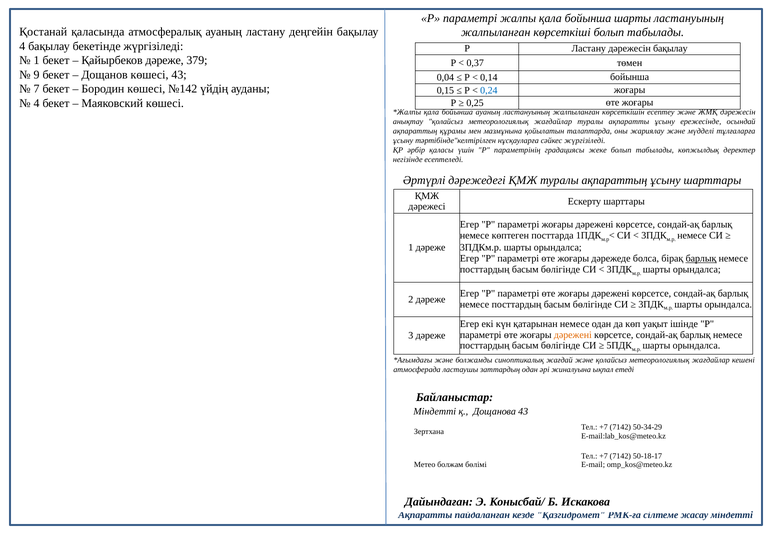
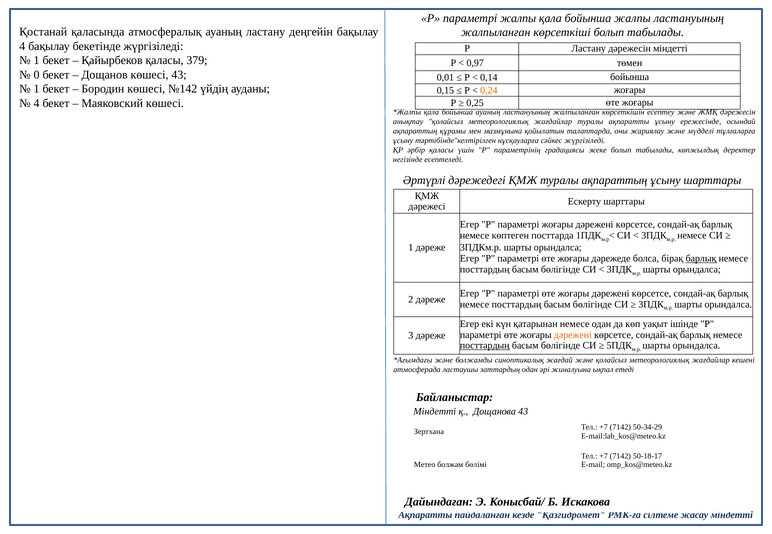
бойынша шарты: шарты -> жалпы
дәрежесін бақылау: бақылау -> міндетті
Қайырбеков дәреже: дәреже -> қаласы
0,37: 0,37 -> 0,97
9: 9 -> 0
0,04: 0,04 -> 0,01
7 at (37, 89): 7 -> 1
0,24 colour: blue -> orange
посттардың at (485, 346) underline: none -> present
